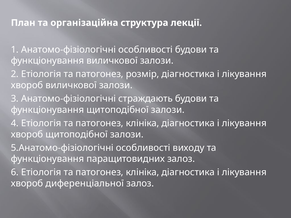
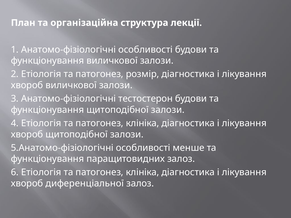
страждають: страждають -> тестостерон
виходу: виходу -> менше
